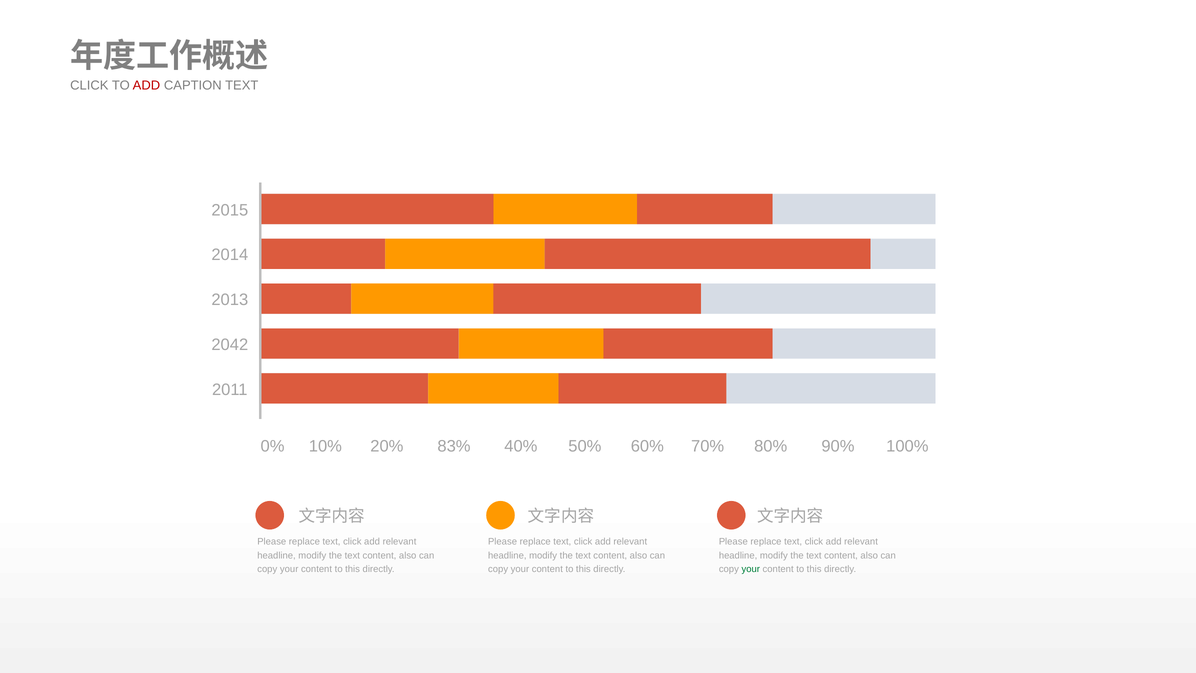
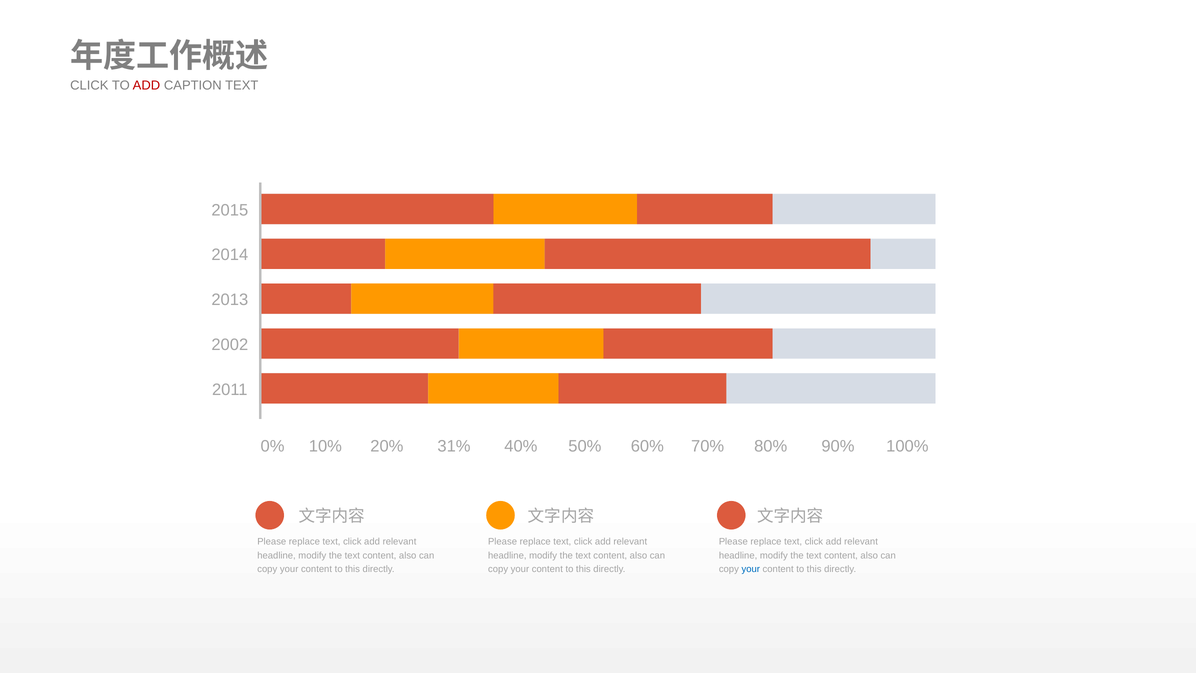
2042: 2042 -> 2002
83%: 83% -> 31%
your at (751, 569) colour: green -> blue
